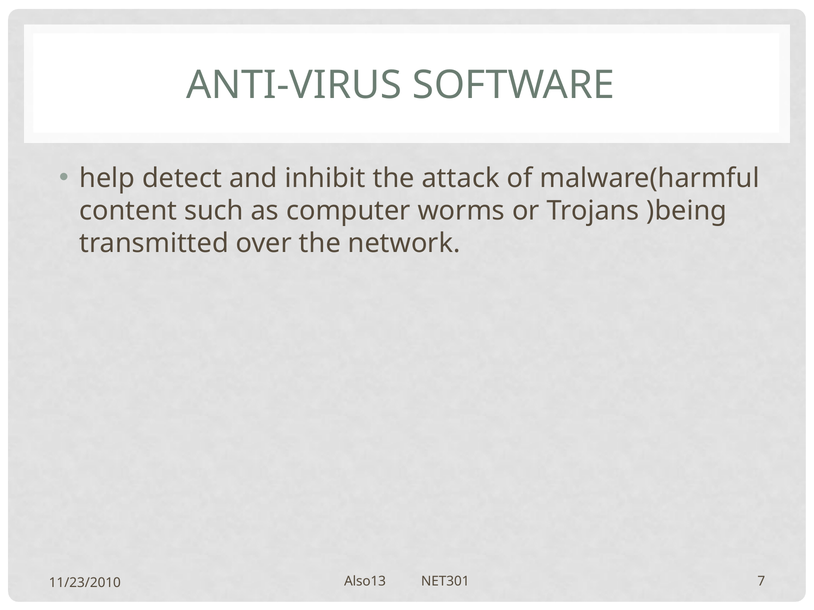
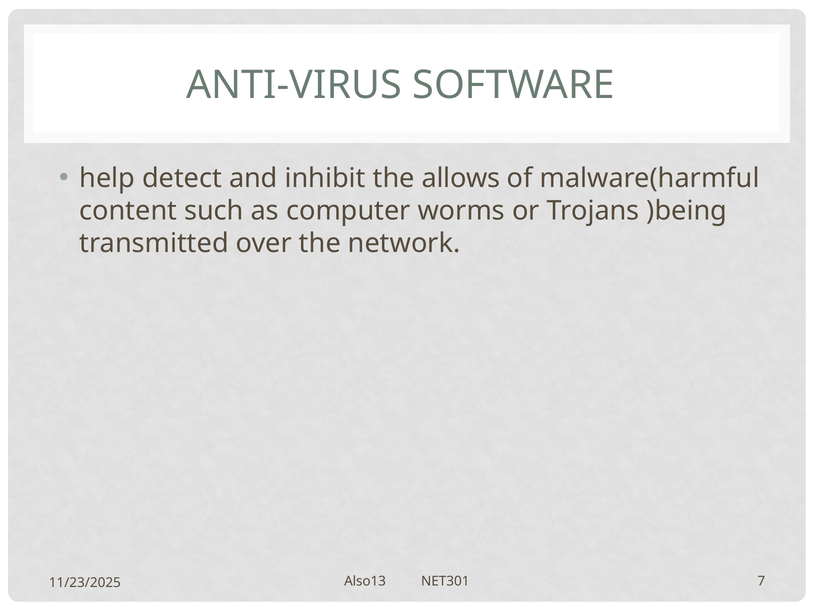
attack: attack -> allows
11/23/2010: 11/23/2010 -> 11/23/2025
